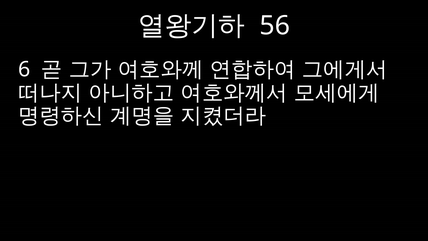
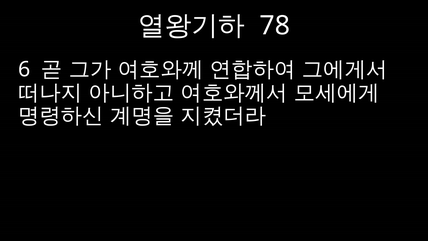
56: 56 -> 78
